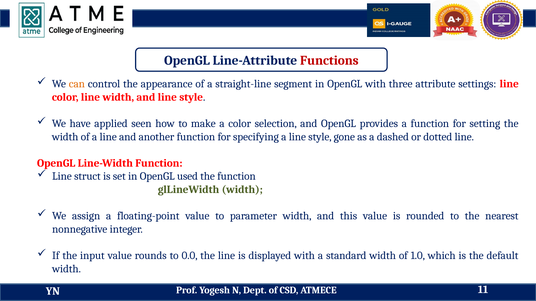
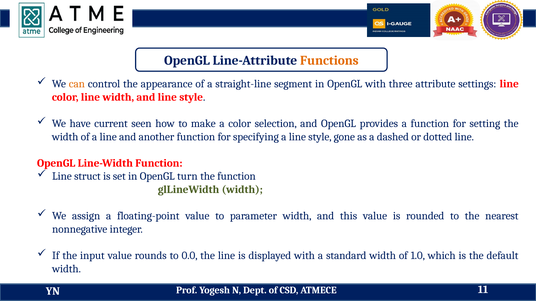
Functions colour: red -> orange
applied: applied -> current
used: used -> turn
